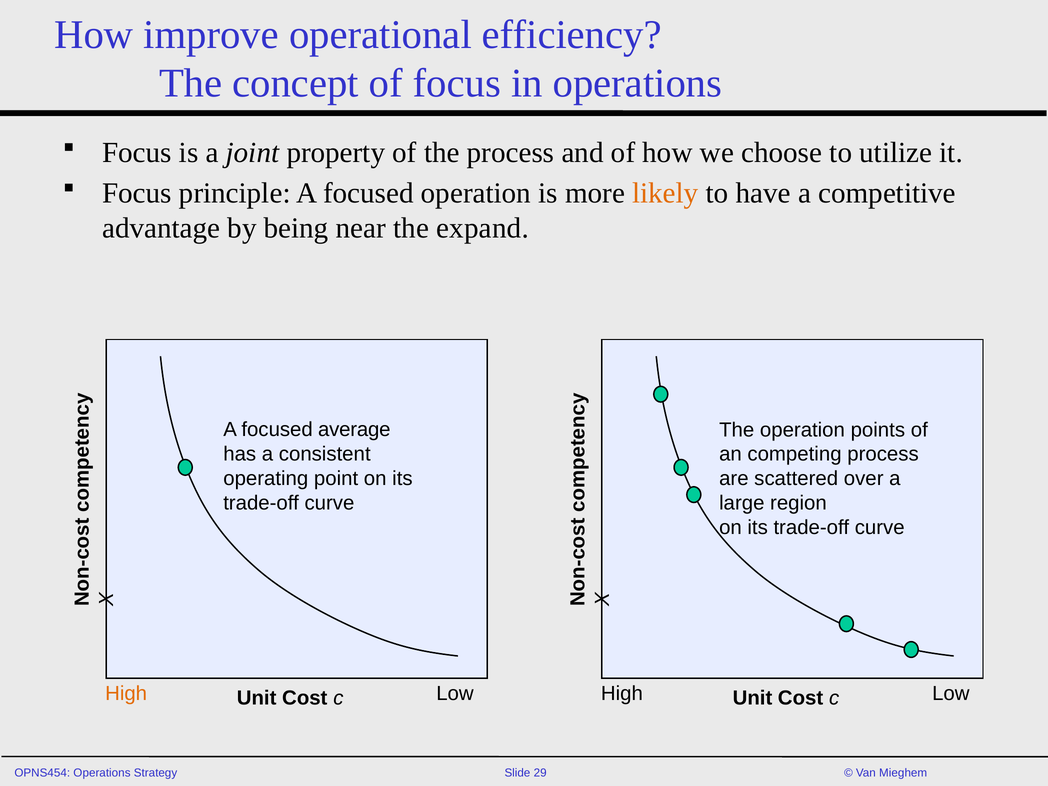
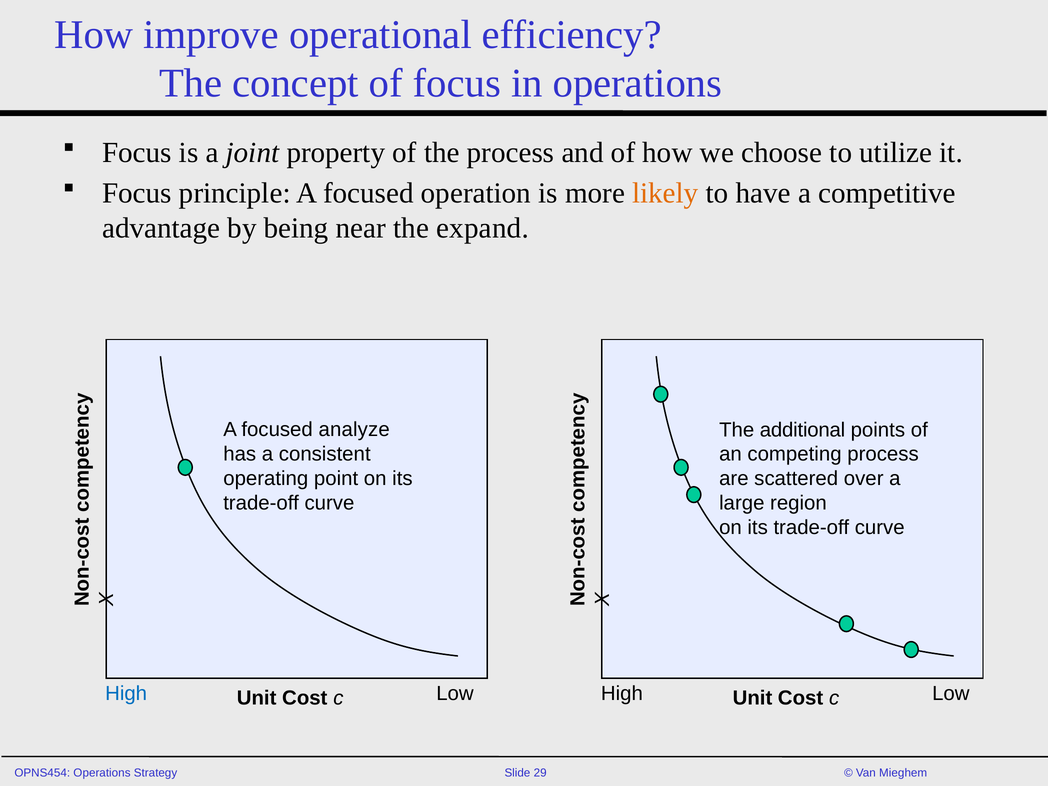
average: average -> analyze
The operation: operation -> additional
High at (126, 693) colour: orange -> blue
